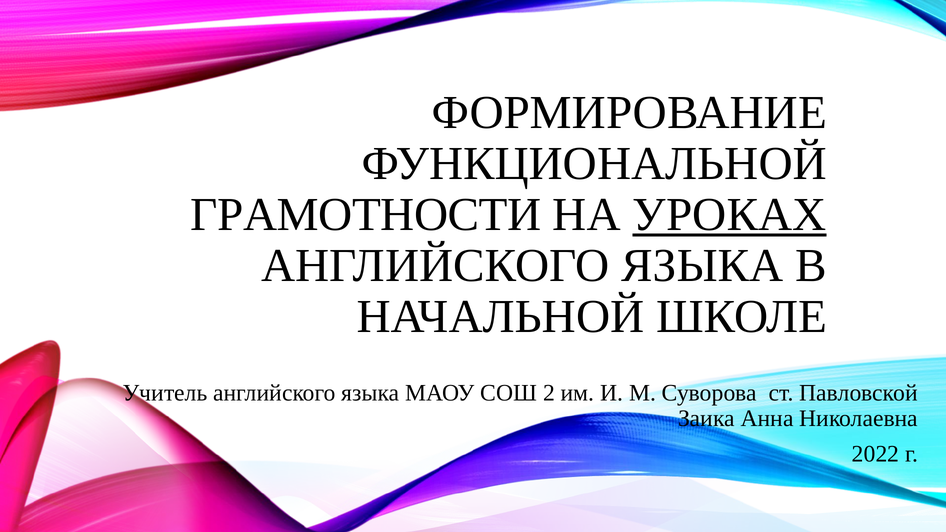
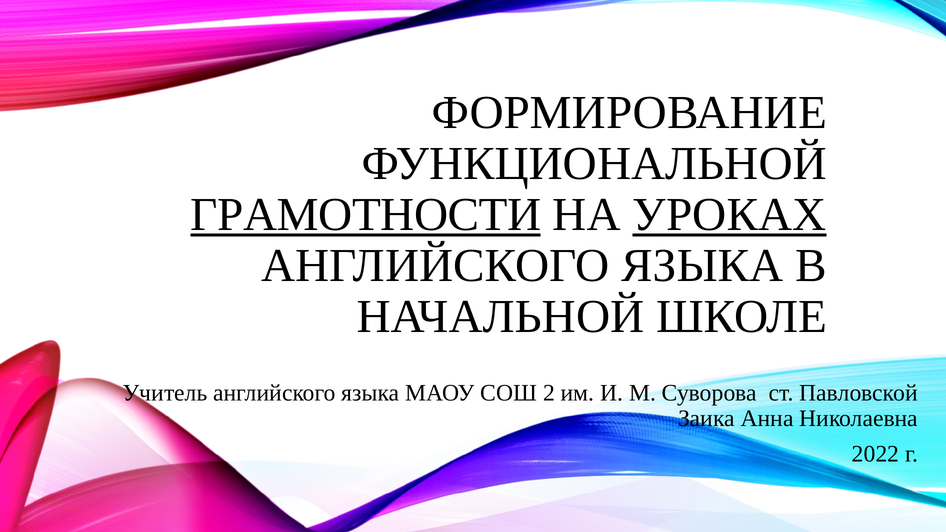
ГРАМОТНОСТИ underline: none -> present
